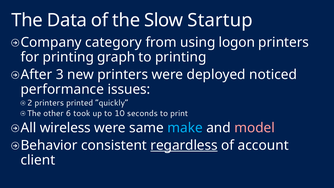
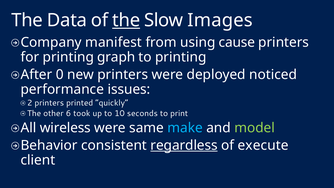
the at (126, 20) underline: none -> present
Startup: Startup -> Images
category: category -> manifest
logon: logon -> cause
3: 3 -> 0
model colour: pink -> light green
account: account -> execute
